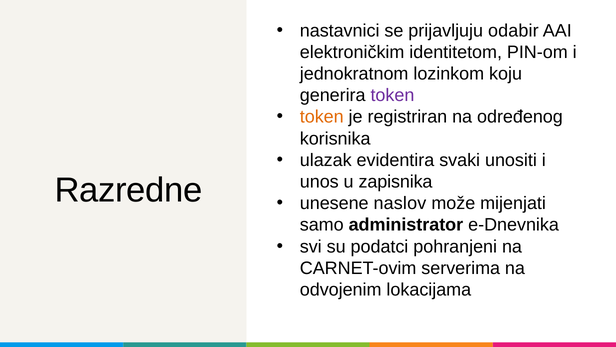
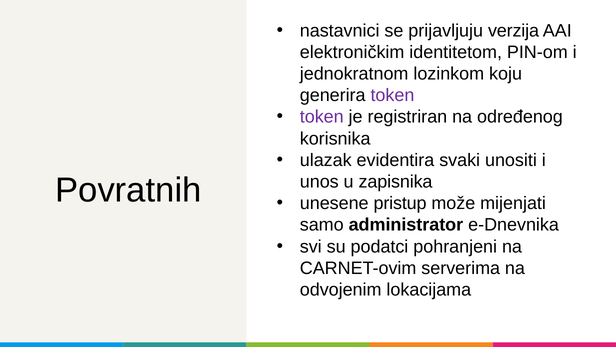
odabir: odabir -> verzija
token at (322, 117) colour: orange -> purple
Razredne: Razredne -> Povratnih
naslov: naslov -> pristup
